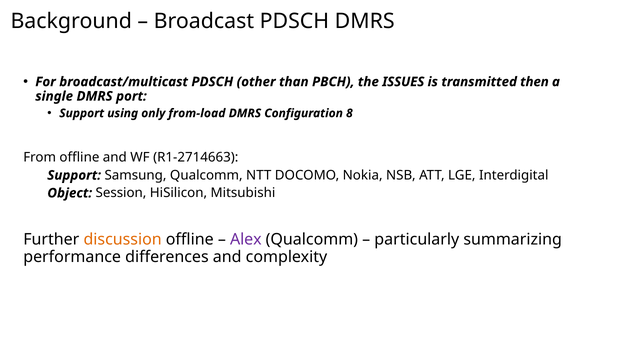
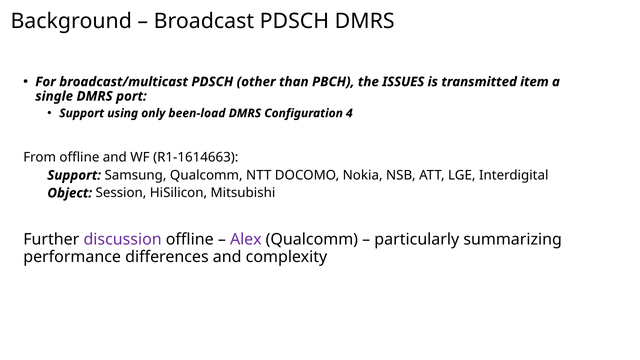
then: then -> item
from-load: from-load -> been-load
8: 8 -> 4
R1-2714663: R1-2714663 -> R1-1614663
discussion colour: orange -> purple
